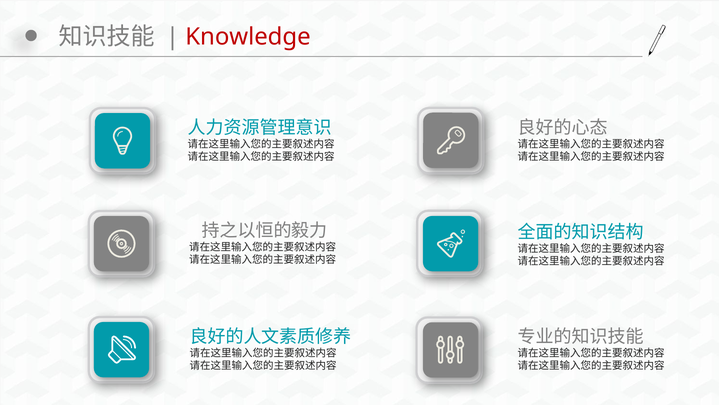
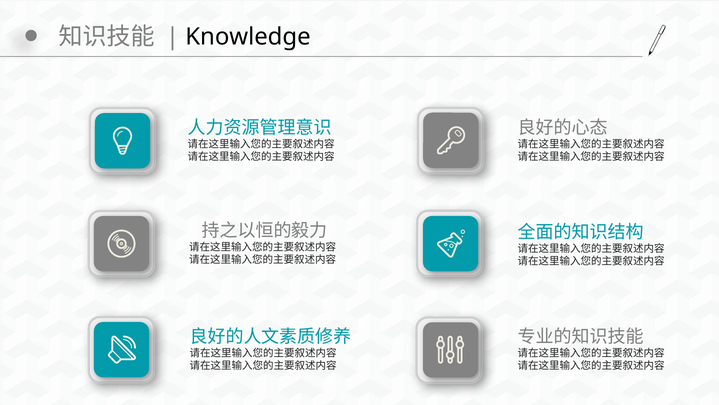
Knowledge colour: red -> black
